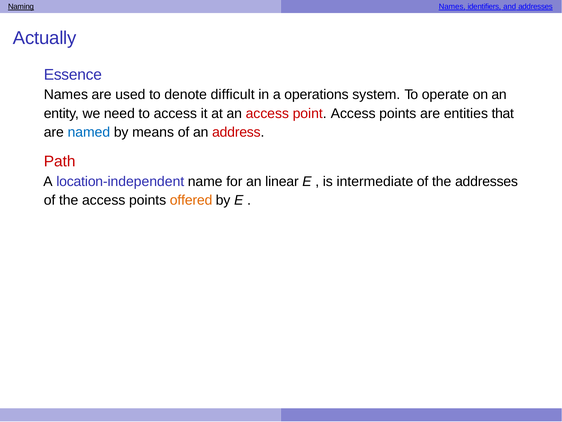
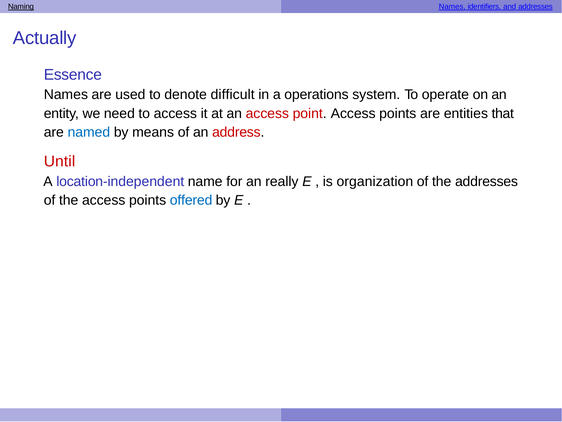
Path: Path -> Until
linear: linear -> really
intermediate: intermediate -> organization
offered colour: orange -> blue
